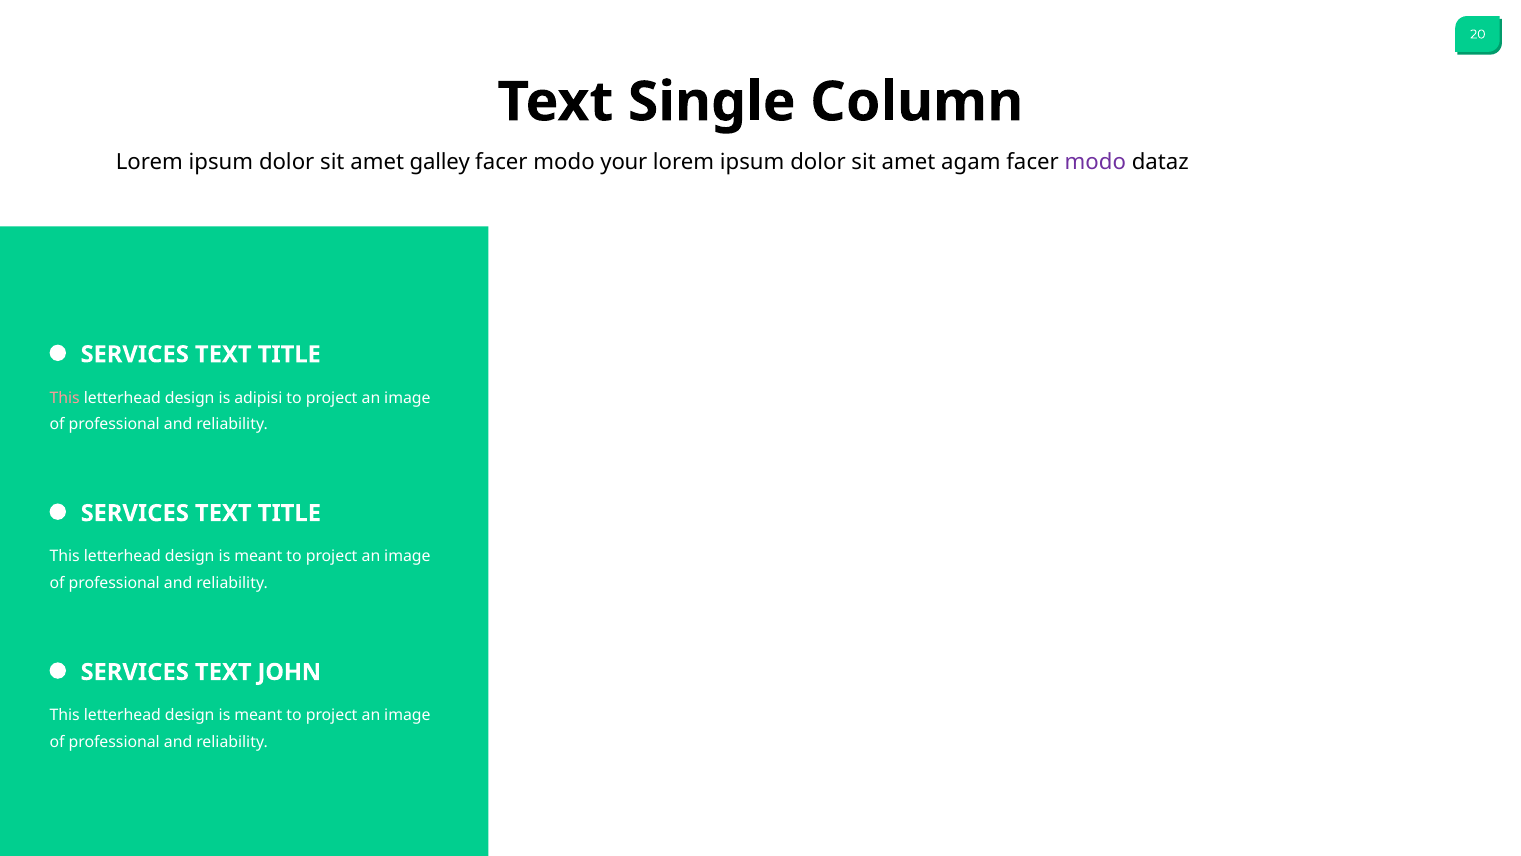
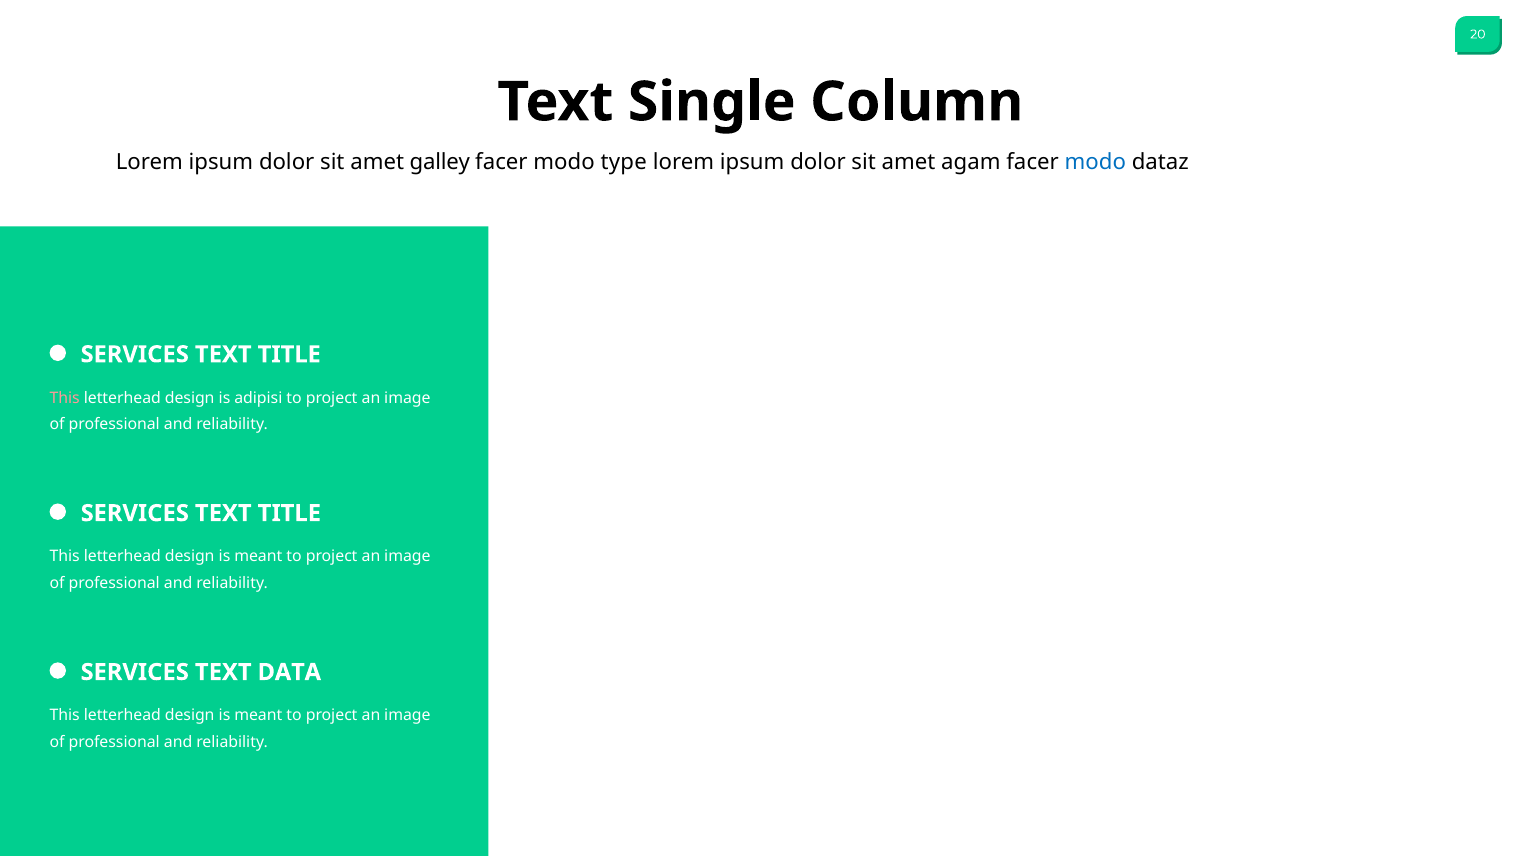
your: your -> type
modo at (1095, 162) colour: purple -> blue
JOHN: JOHN -> DATA
